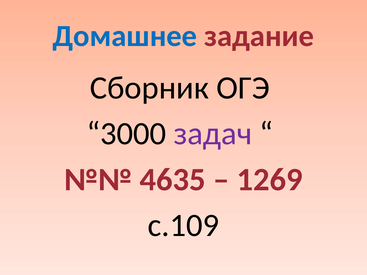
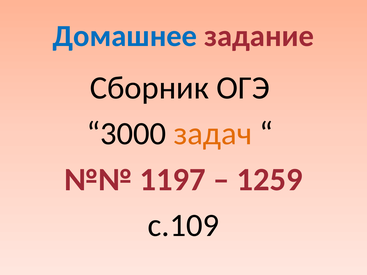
задач colour: purple -> orange
4635: 4635 -> 1197
1269: 1269 -> 1259
